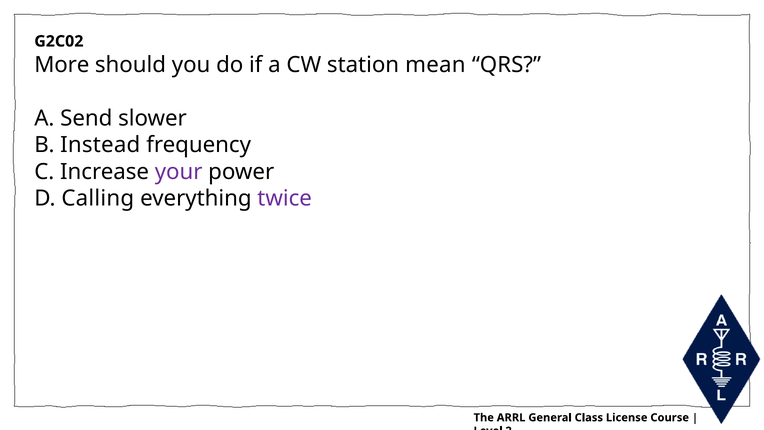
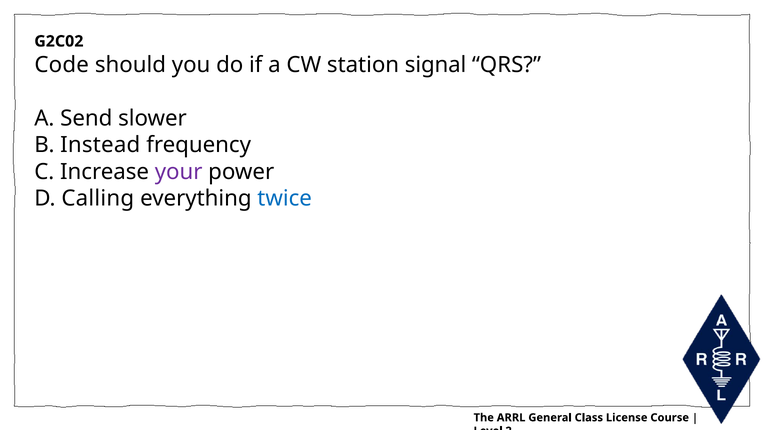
More: More -> Code
mean: mean -> signal
twice colour: purple -> blue
